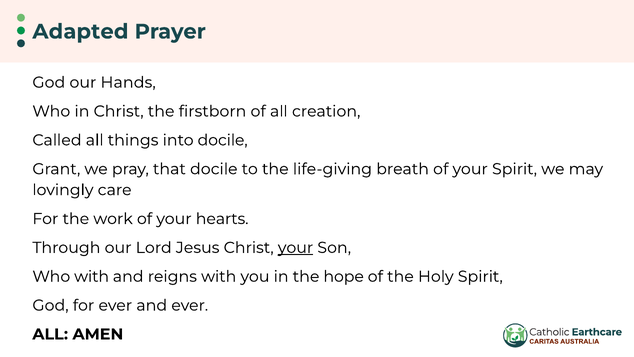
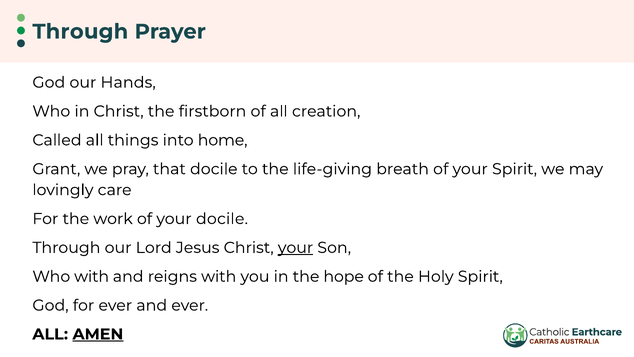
Adapted at (80, 32): Adapted -> Through
into docile: docile -> home
your hearts: hearts -> docile
AMEN underline: none -> present
